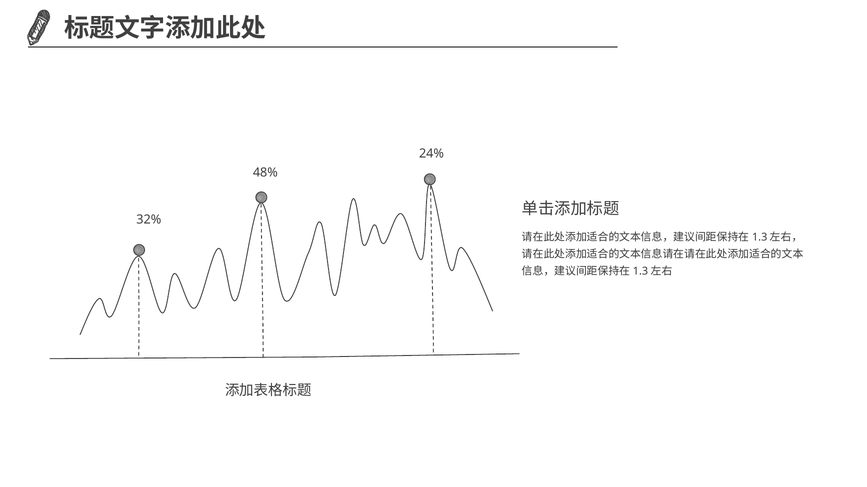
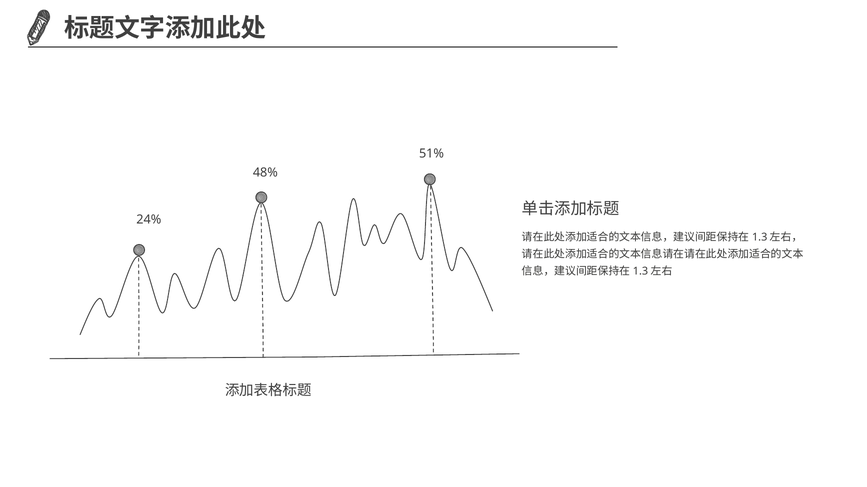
24%: 24% -> 51%
32%: 32% -> 24%
